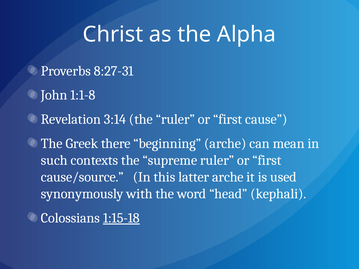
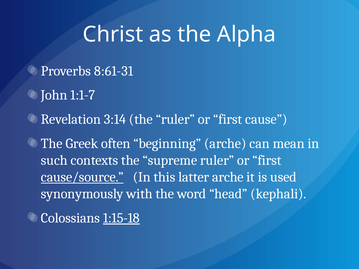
8:27-31: 8:27-31 -> 8:61-31
1:1-8: 1:1-8 -> 1:1-7
there: there -> often
cause/source underline: none -> present
